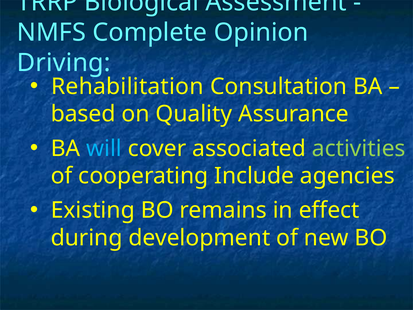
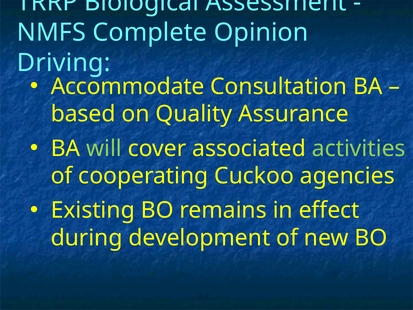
Rehabilitation: Rehabilitation -> Accommodate
will colour: light blue -> light green
Include: Include -> Cuckoo
